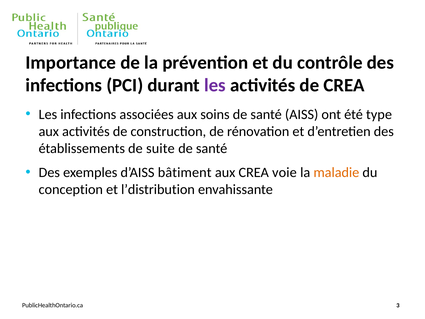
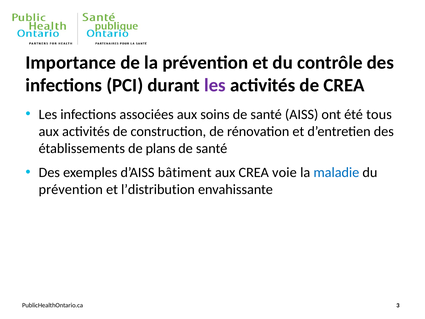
type: type -> tous
suite: suite -> plans
maladie colour: orange -> blue
conception at (71, 189): conception -> prévention
